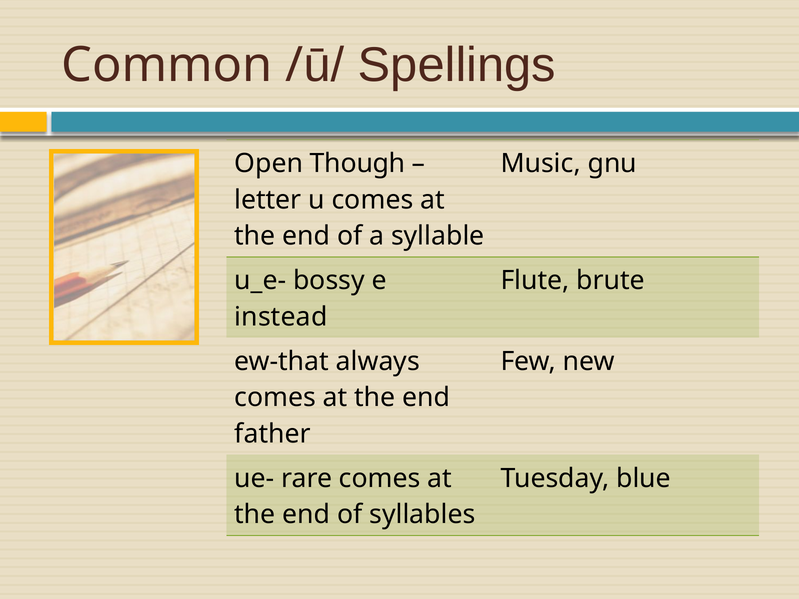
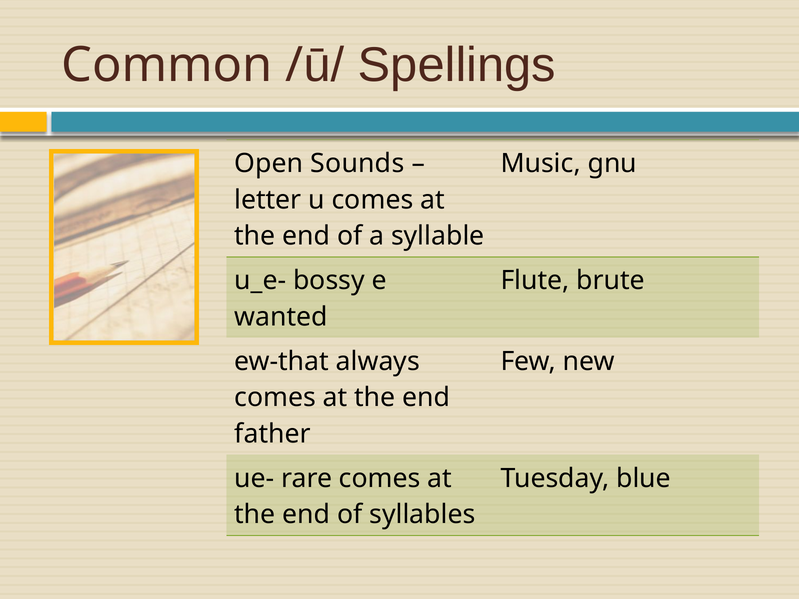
Though: Though -> Sounds
instead: instead -> wanted
